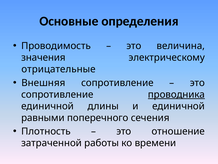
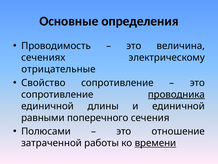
значения: значения -> сечениях
Внешняя: Внешняя -> Свойство
Плотность: Плотность -> Полюсами
времени underline: none -> present
